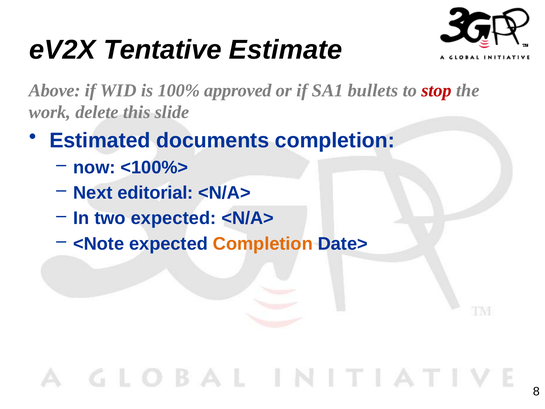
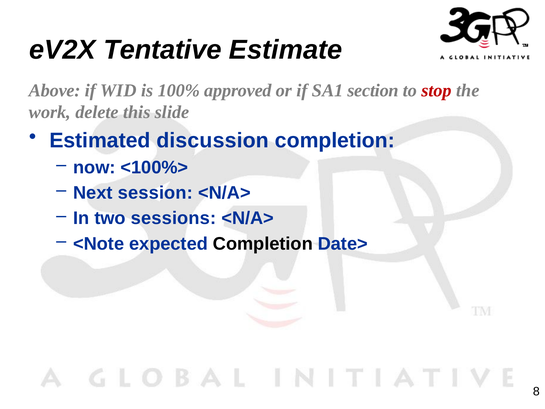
bullets: bullets -> section
documents: documents -> discussion
editorial: editorial -> session
two expected: expected -> sessions
Completion at (263, 244) colour: orange -> black
